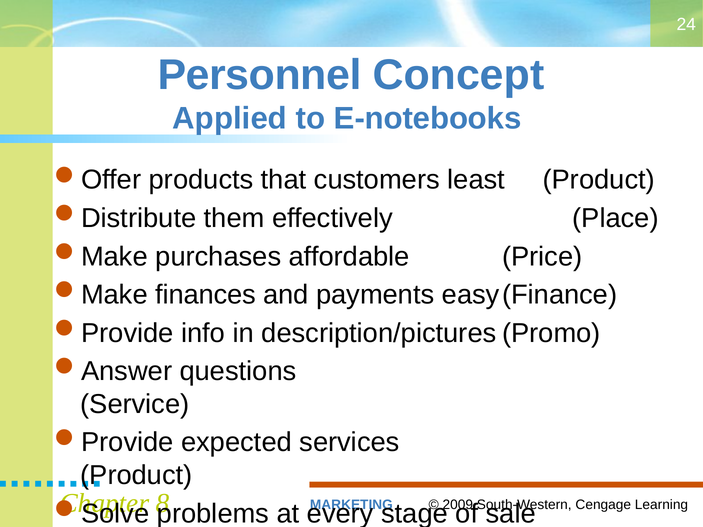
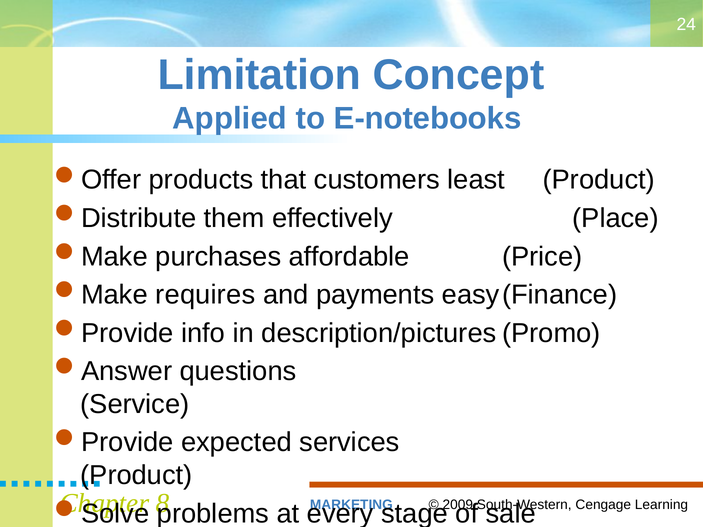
Personnel: Personnel -> Limitation
finances: finances -> requires
